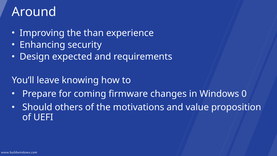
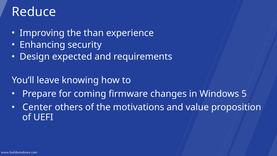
Around: Around -> Reduce
0: 0 -> 5
Should: Should -> Center
